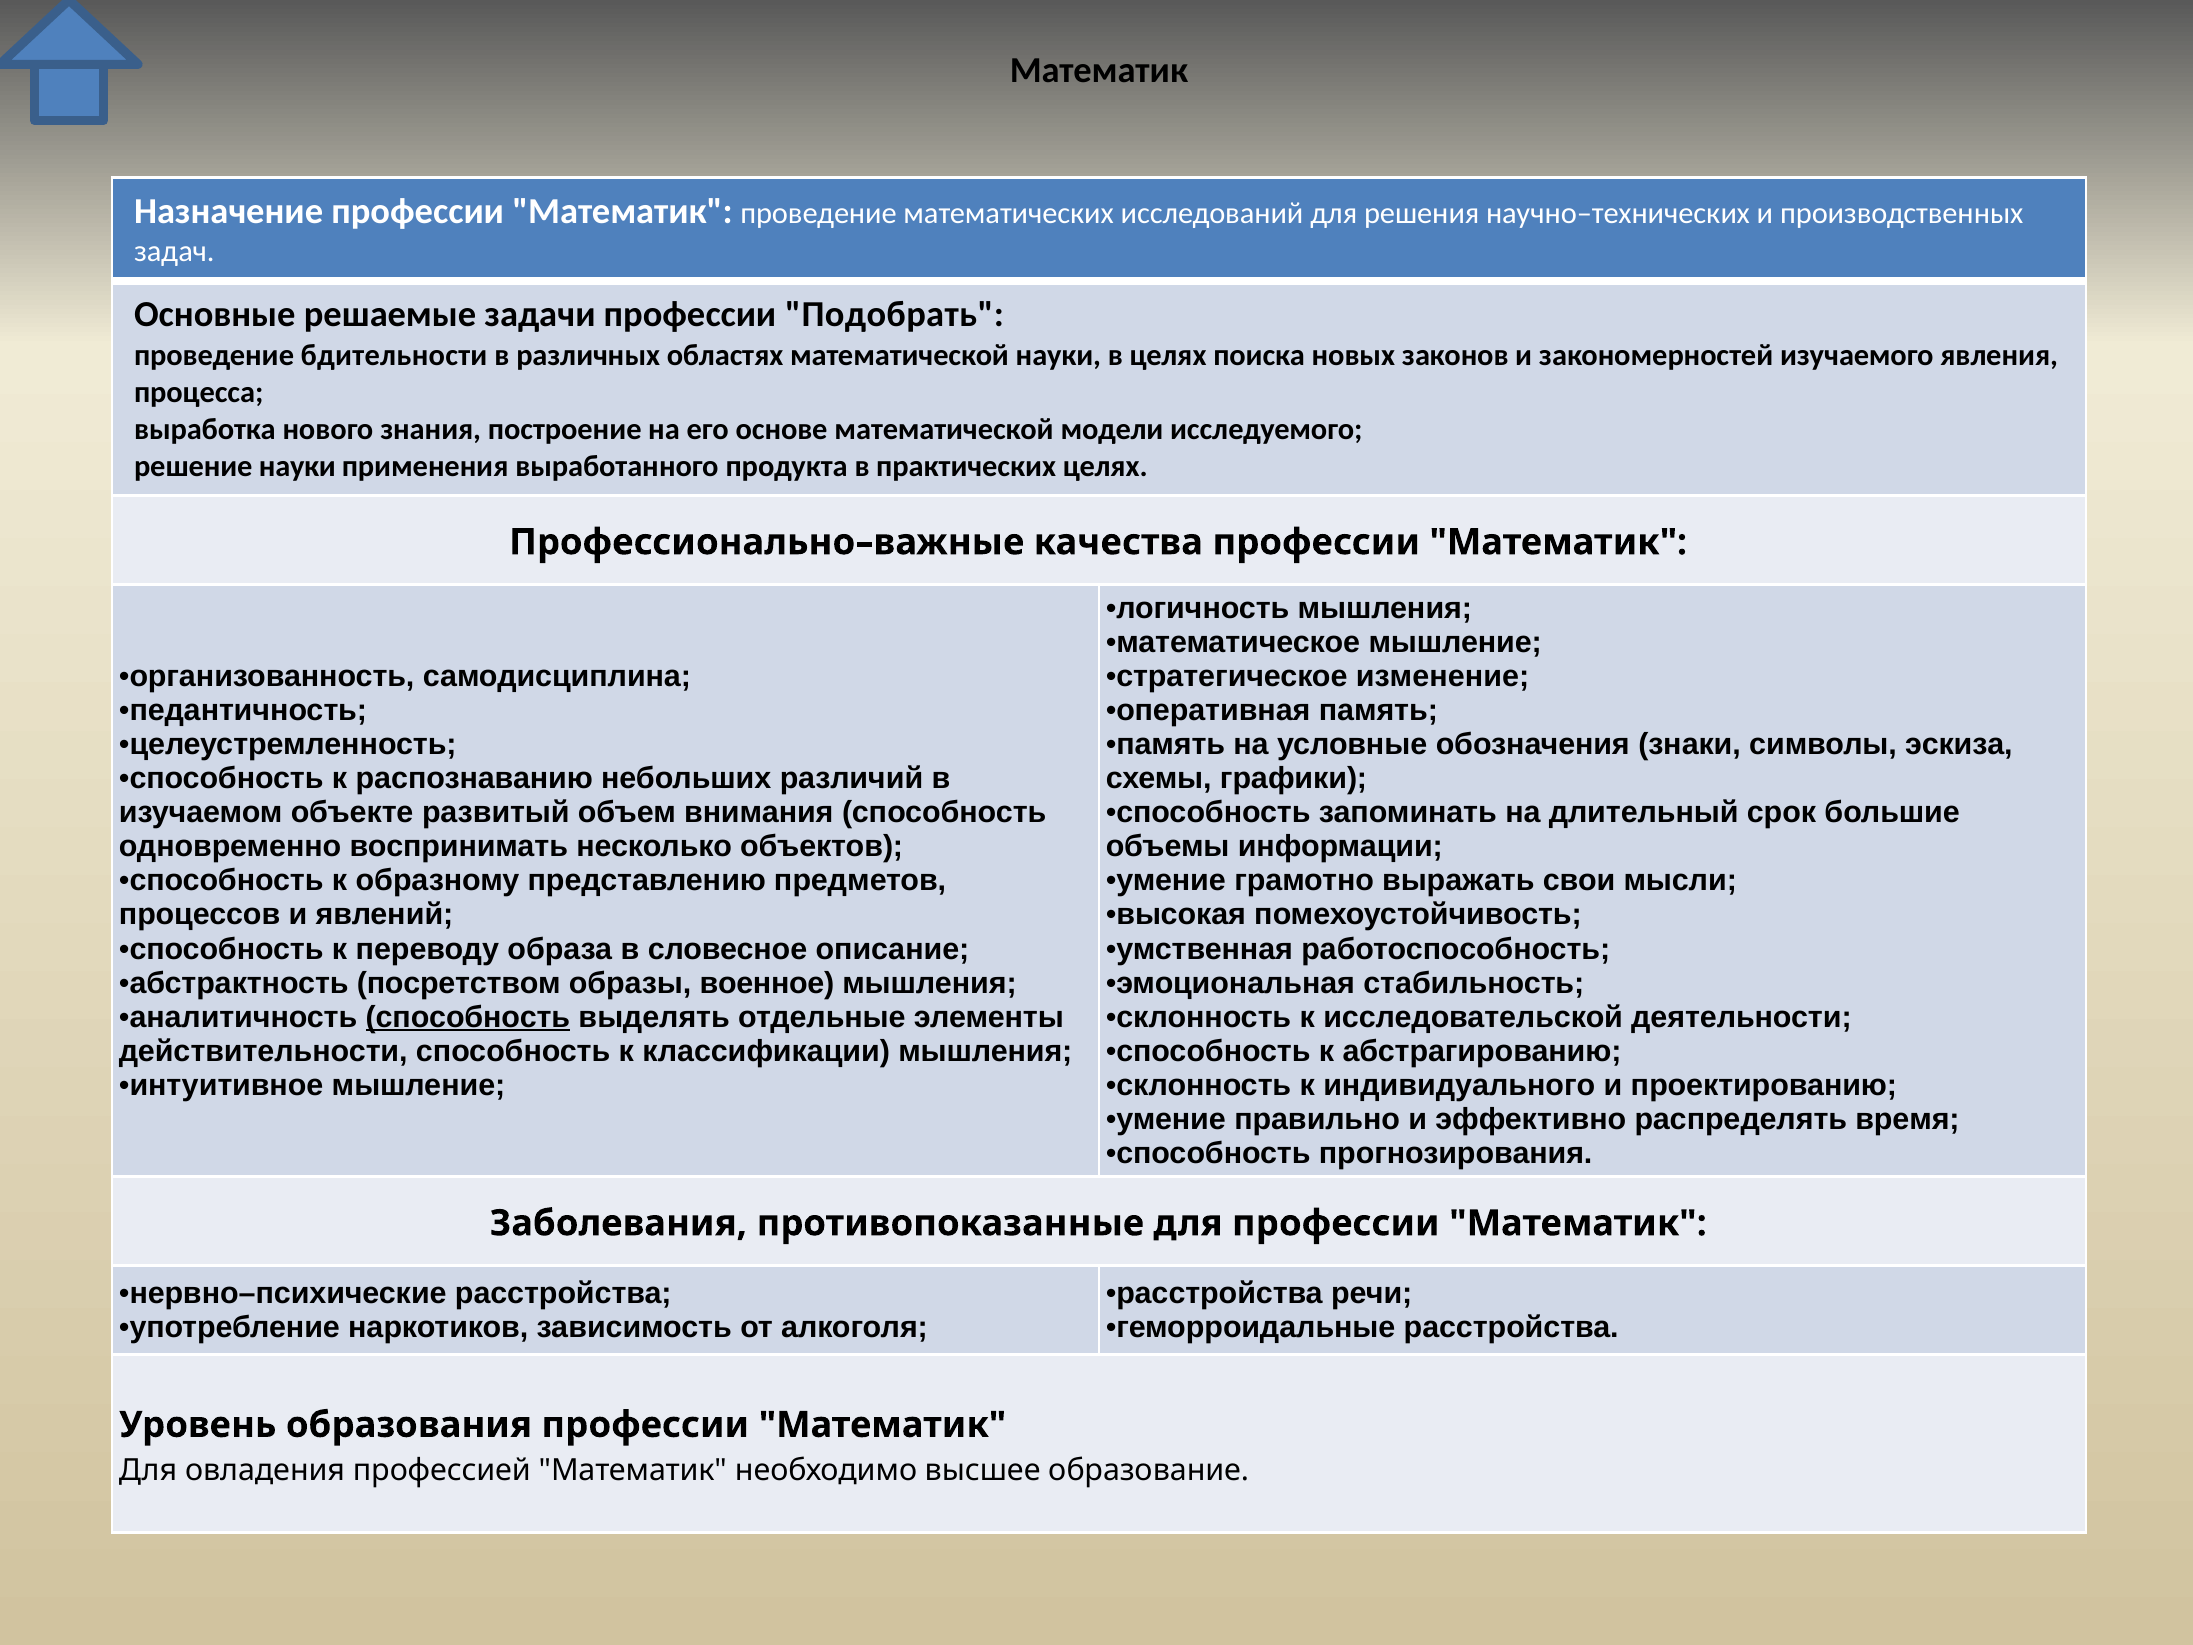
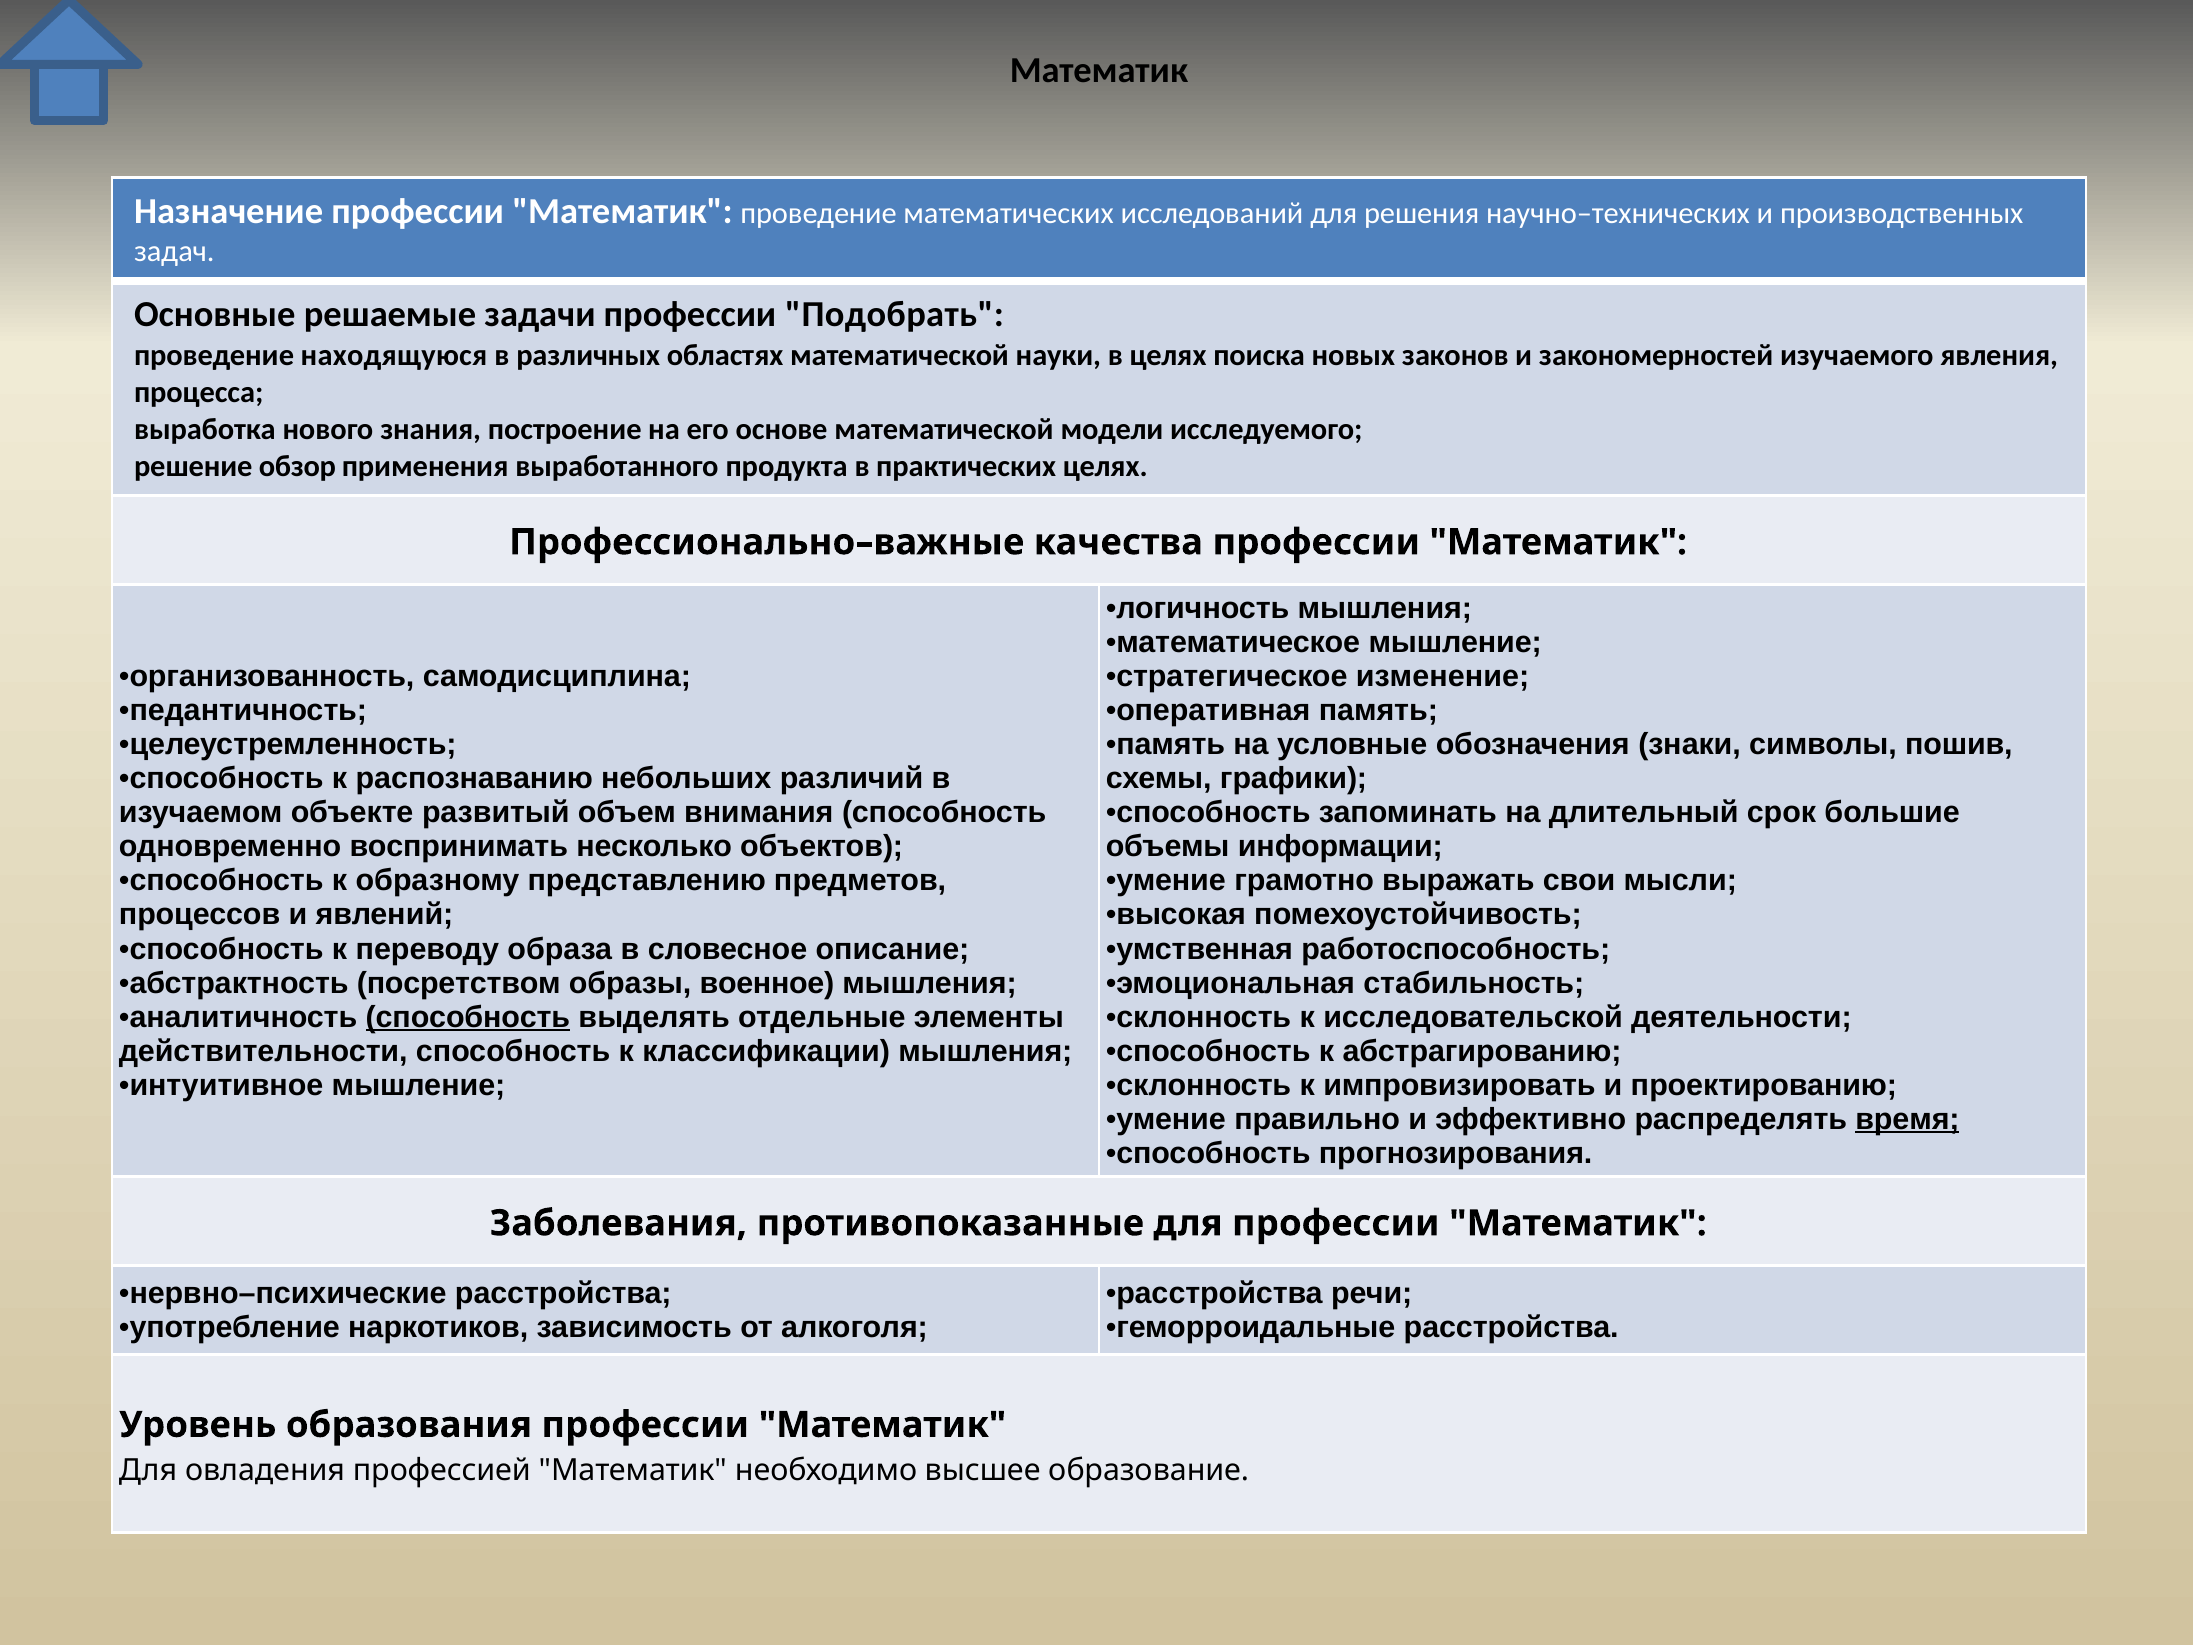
бдительности: бдительности -> находящуюся
решение науки: науки -> обзор
эскиза: эскиза -> пошив
индивидуального: индивидуального -> импровизировать
время underline: none -> present
